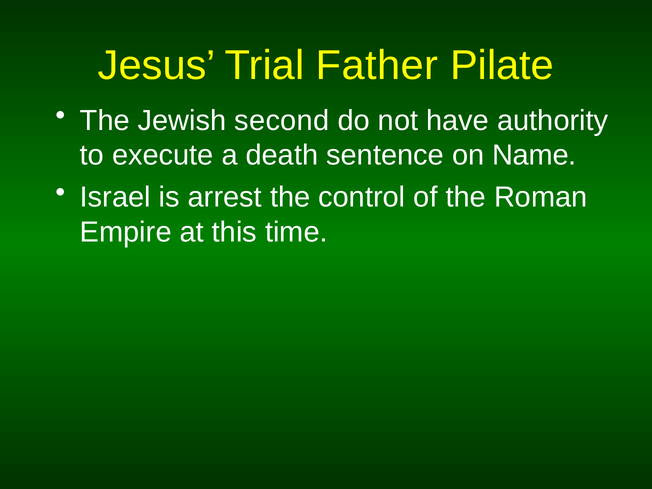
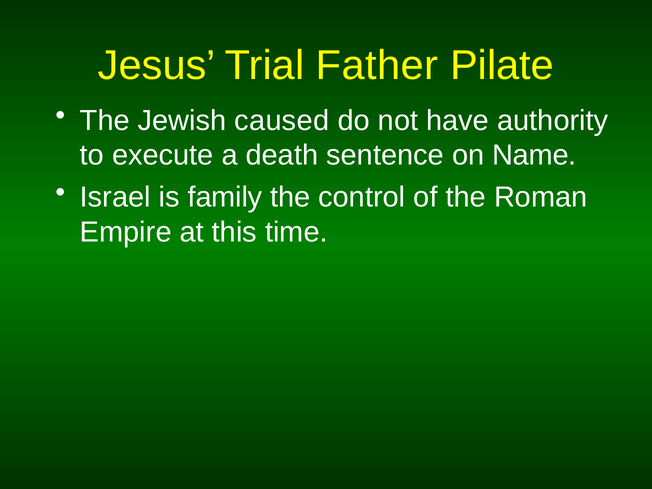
second: second -> caused
arrest: arrest -> family
